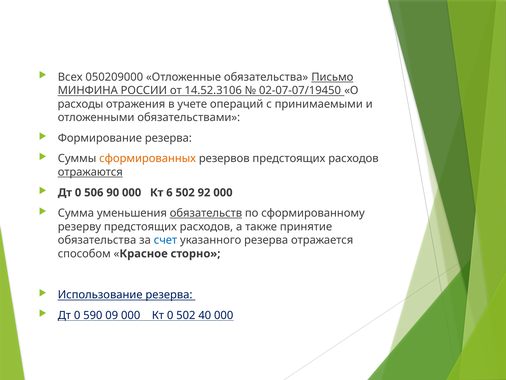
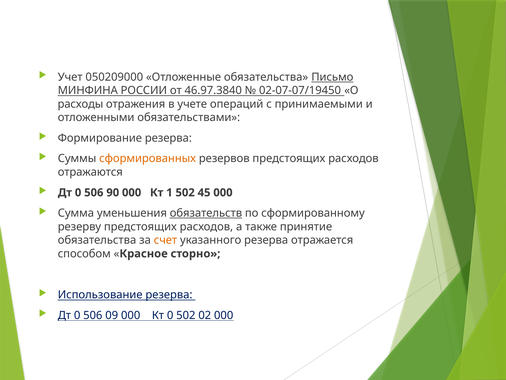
Всех: Всех -> Учет
14.52.3106: 14.52.3106 -> 46.97.3840
отражаются underline: present -> none
6: 6 -> 1
92: 92 -> 45
счет colour: blue -> orange
590 at (93, 315): 590 -> 506
40: 40 -> 02
